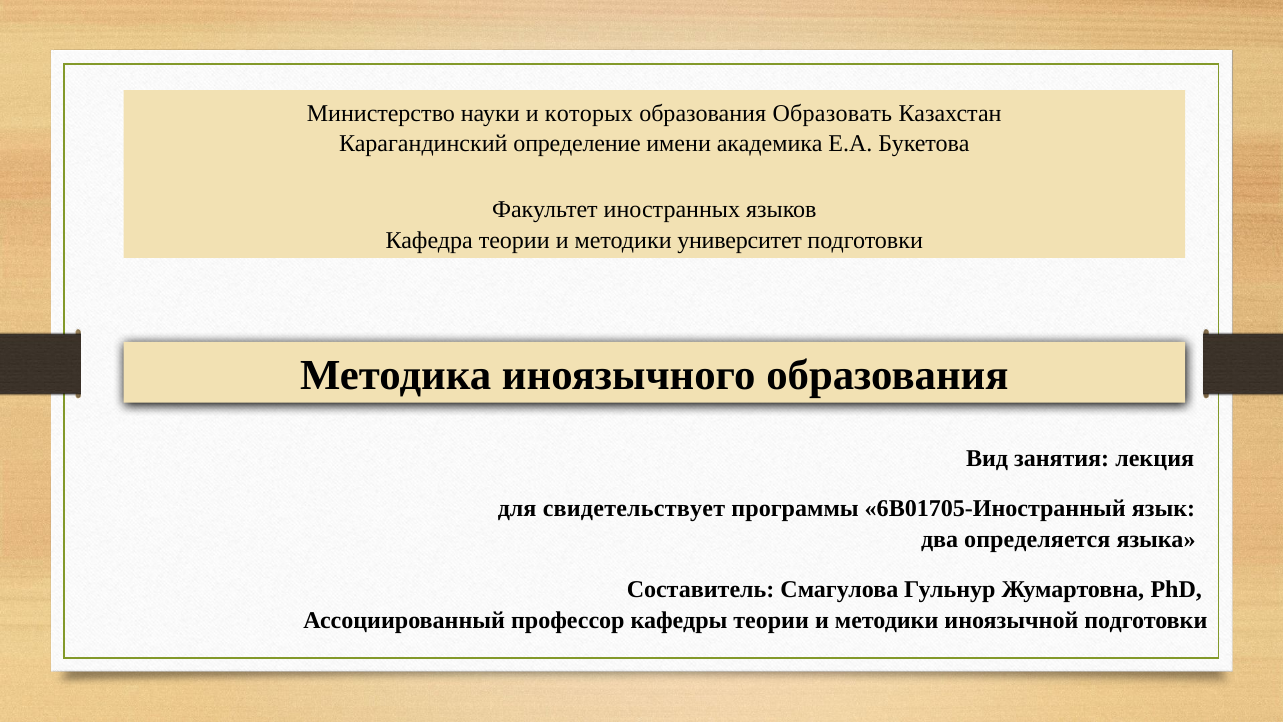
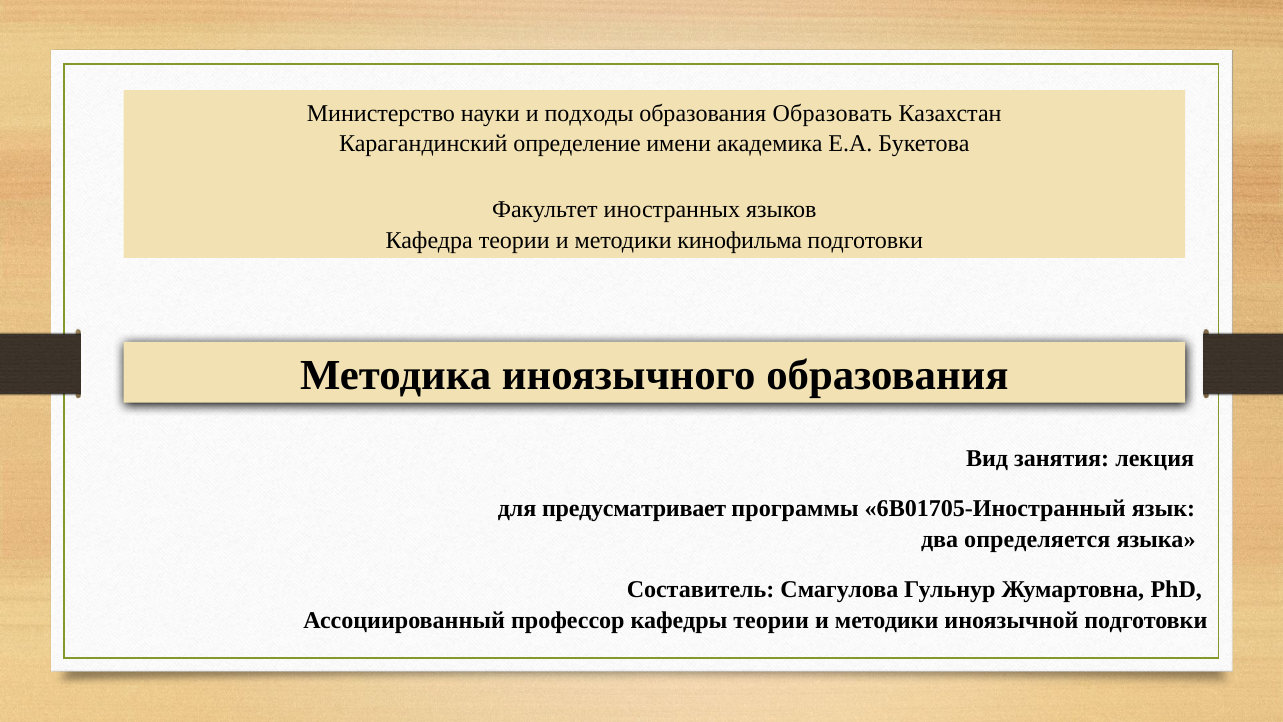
которых: которых -> подходы
университет: университет -> кинофильма
свидетельствует: свидетельствует -> предусматривает
